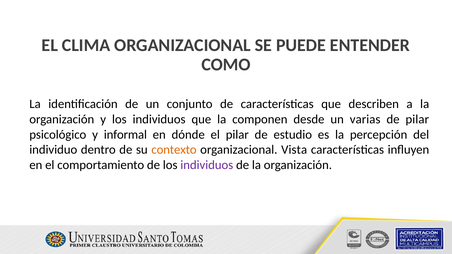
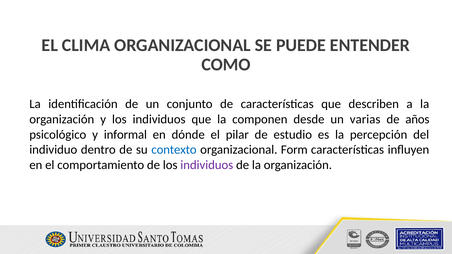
de pilar: pilar -> años
contexto colour: orange -> blue
Vista: Vista -> Form
